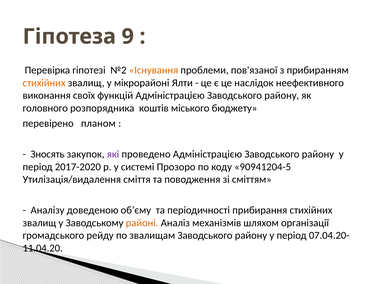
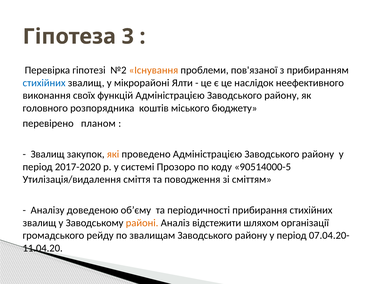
9: 9 -> 3
стихійних at (44, 83) colour: orange -> blue
Зносять at (48, 154): Зносять -> Звалищ
які colour: purple -> orange
90941204-5: 90941204-5 -> 90514000-5
механізмів: механізмів -> відстежити
